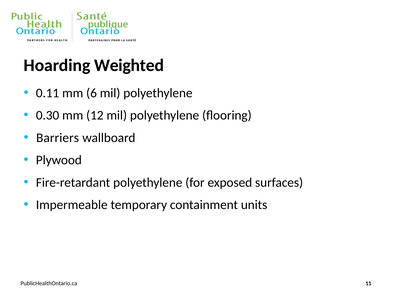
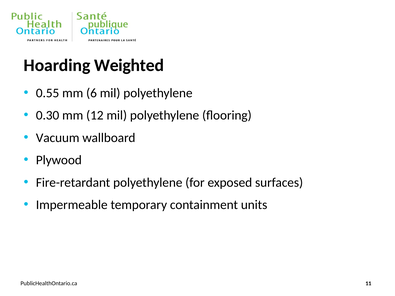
0.11: 0.11 -> 0.55
Barriers: Barriers -> Vacuum
